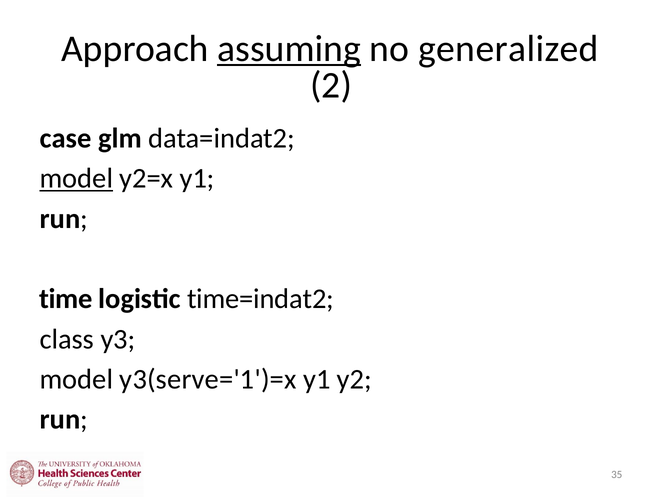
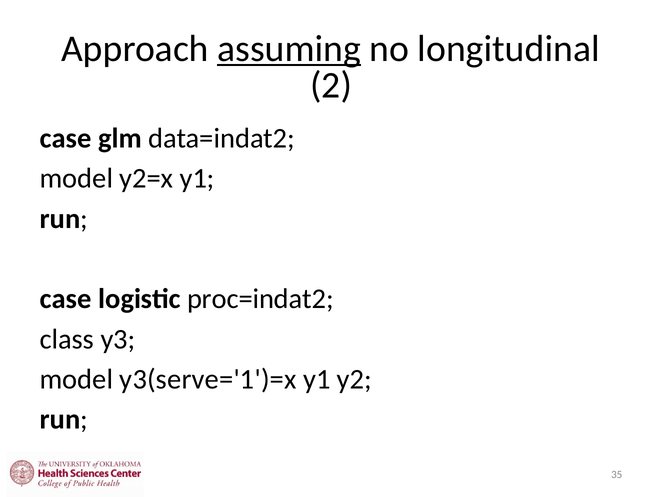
generalized: generalized -> longitudinal
model at (76, 178) underline: present -> none
time at (66, 299): time -> case
time=indat2: time=indat2 -> proc=indat2
